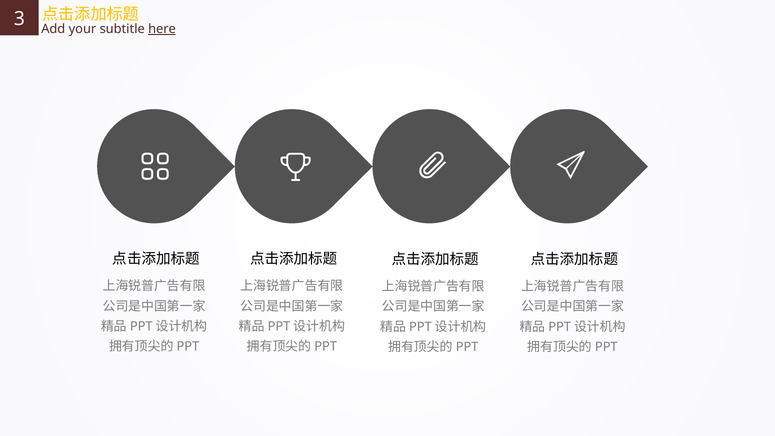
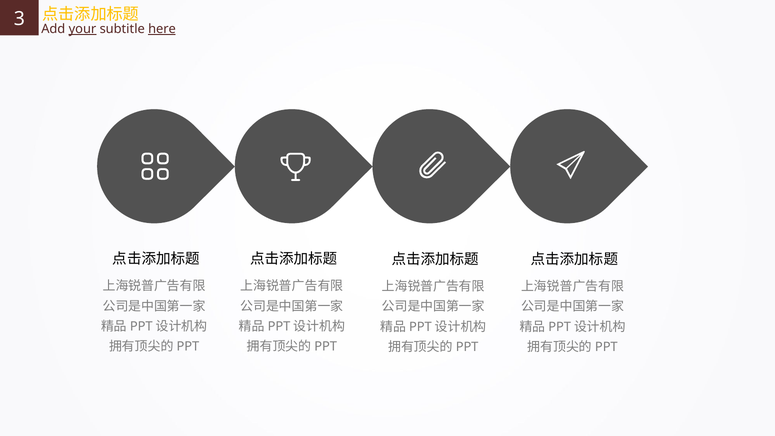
your underline: none -> present
